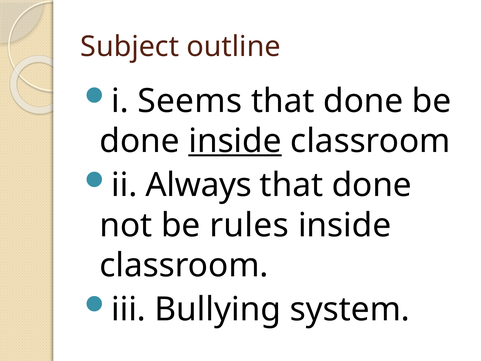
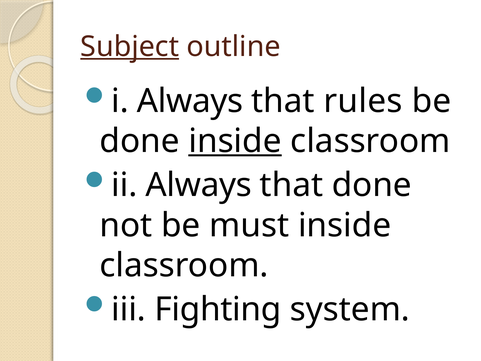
Subject underline: none -> present
i Seems: Seems -> Always
done at (363, 101): done -> rules
rules: rules -> must
Bullying: Bullying -> Fighting
